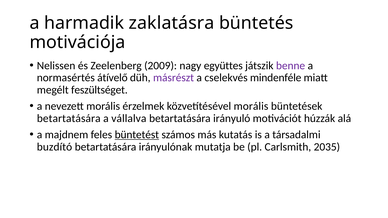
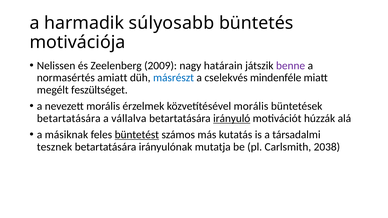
zaklatásra: zaklatásra -> súlyosabb
együttes: együttes -> határain
átívelő: átívelő -> amiatt
másrészt colour: purple -> blue
irányuló underline: none -> present
majdnem: majdnem -> másiknak
buzdító: buzdító -> tesznek
2035: 2035 -> 2038
